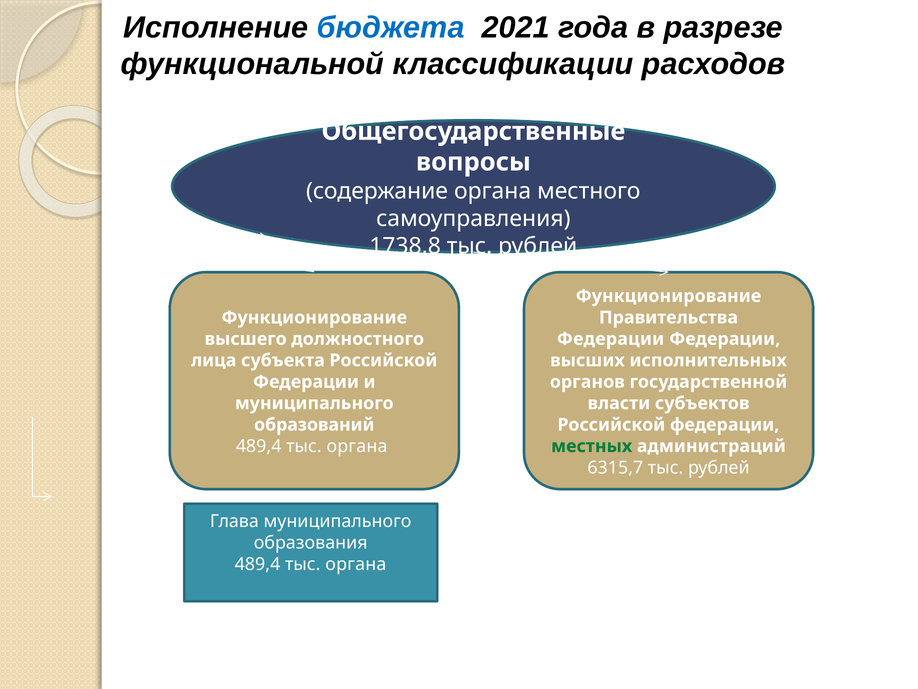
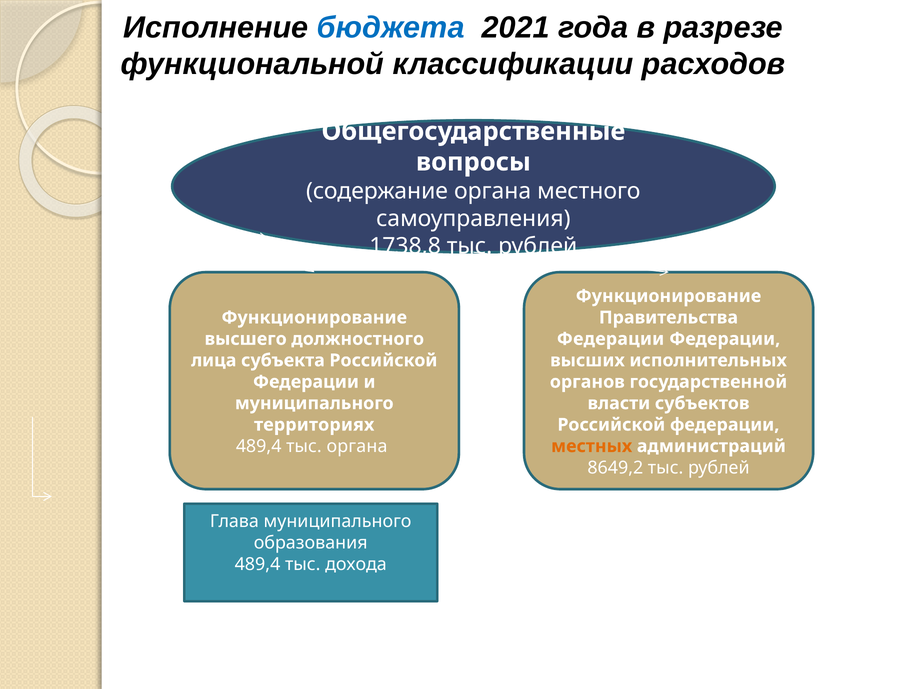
образований: образований -> территориях
местных colour: green -> orange
6315,7: 6315,7 -> 8649,2
органа at (356, 564): органа -> дохода
